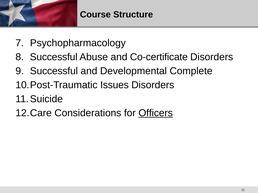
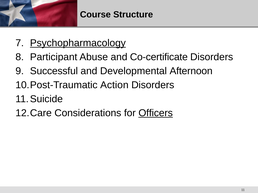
Psychopharmacology underline: none -> present
Successful at (54, 57): Successful -> Participant
Complete: Complete -> Afternoon
Issues: Issues -> Action
